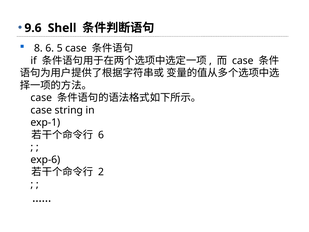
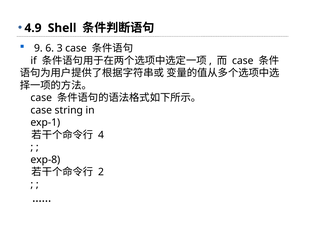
9.6: 9.6 -> 4.9
8: 8 -> 9
5: 5 -> 3
6 at (101, 135): 6 -> 4
exp-6: exp-6 -> exp-8
